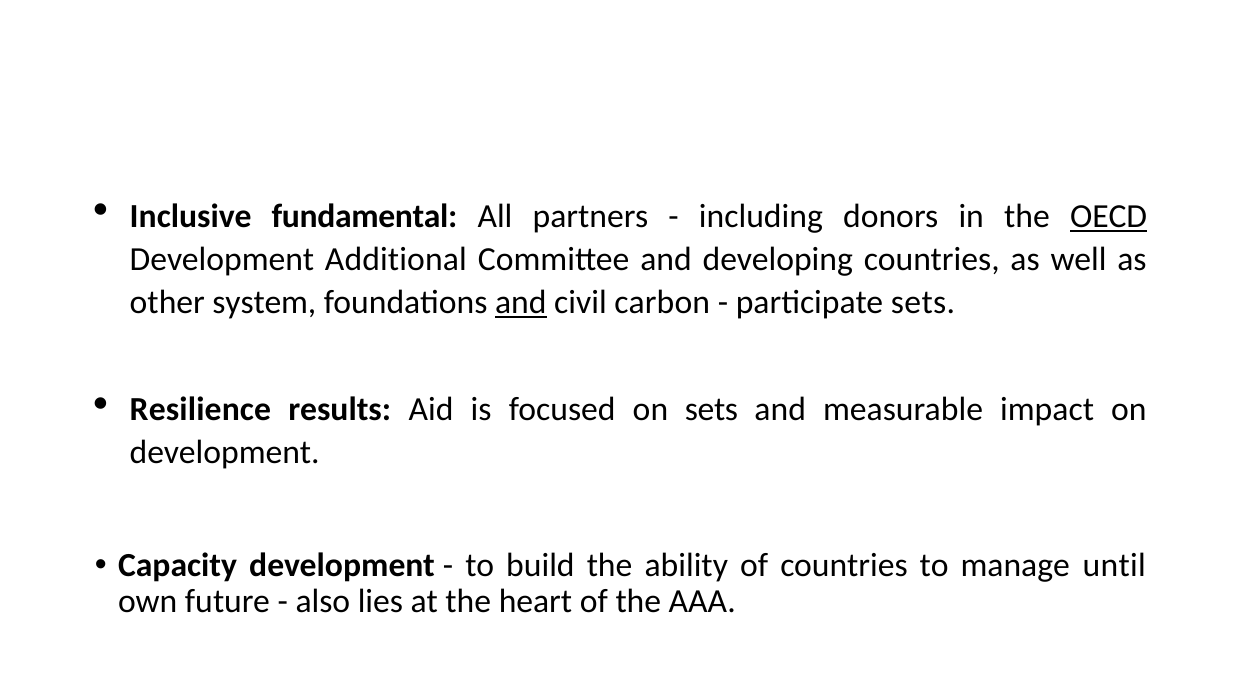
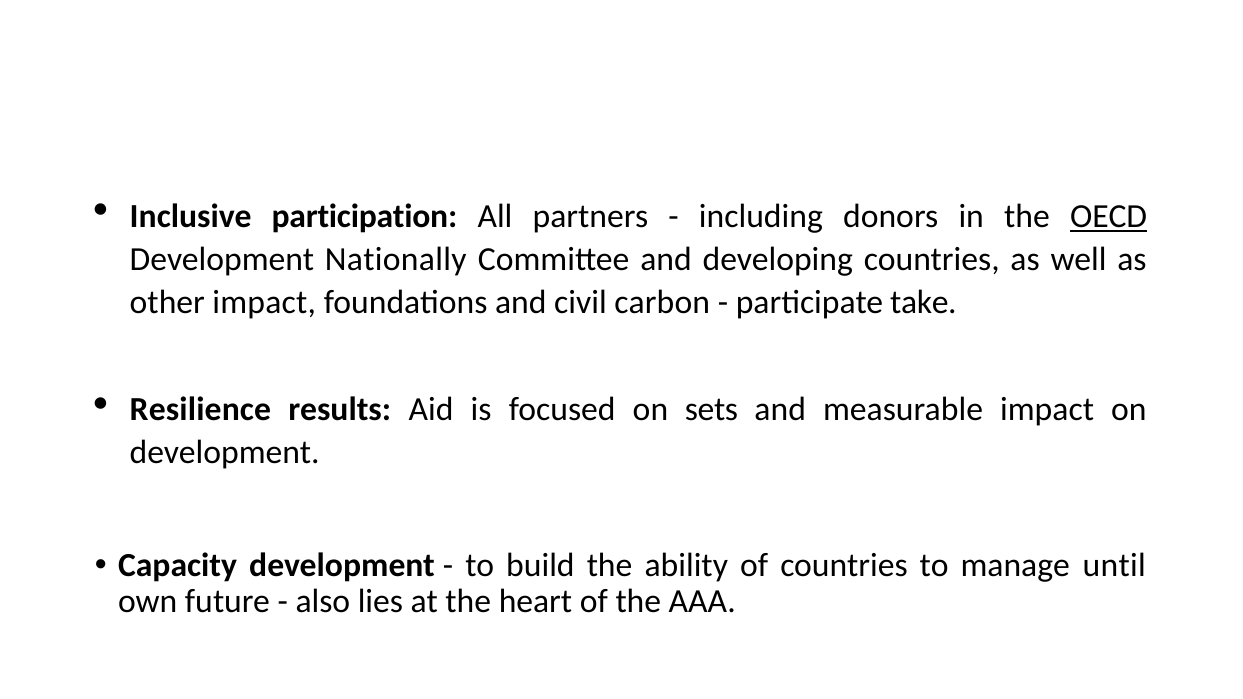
fundamental: fundamental -> participation
Additional: Additional -> Nationally
other system: system -> impact
and at (521, 303) underline: present -> none
participate sets: sets -> take
